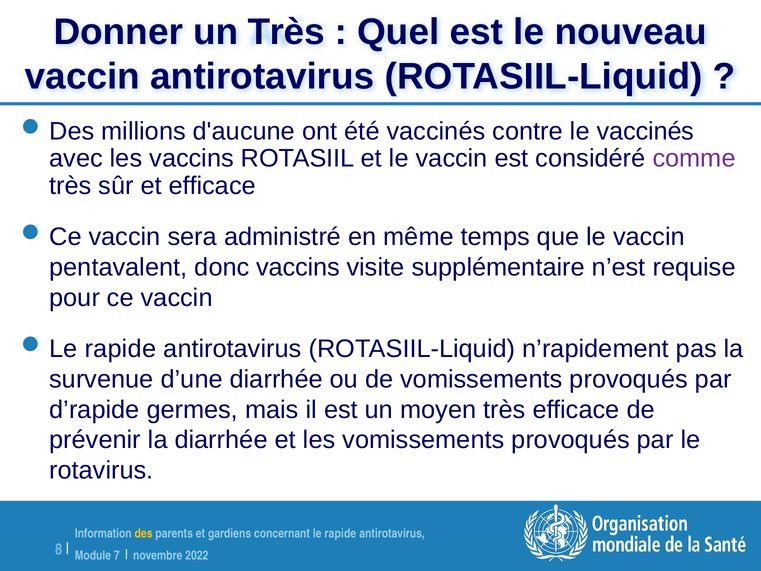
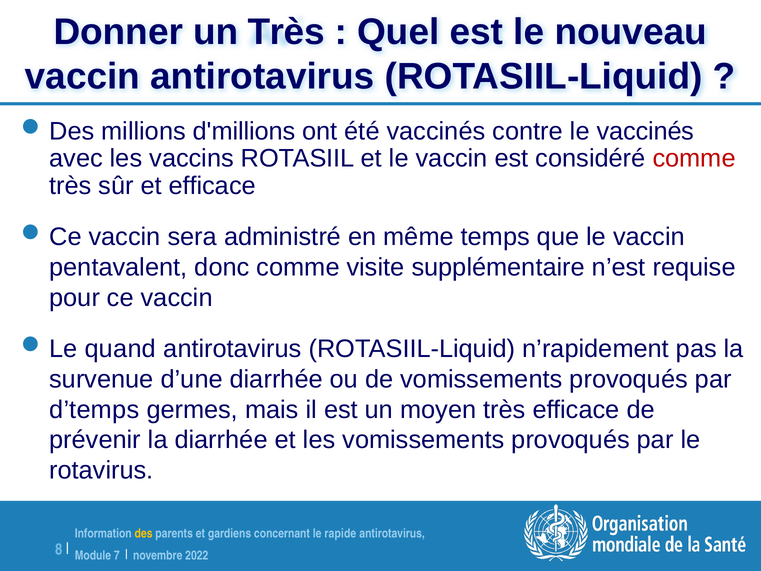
d'aucune: d'aucune -> d'millions
comme at (694, 159) colour: purple -> red
donc vaccins: vaccins -> comme
rapide at (120, 349): rapide -> quand
d’rapide: d’rapide -> d’temps
